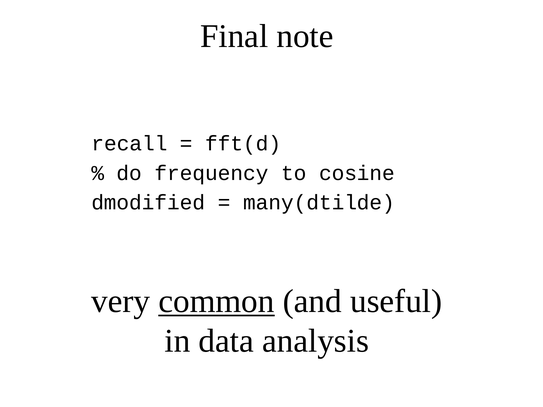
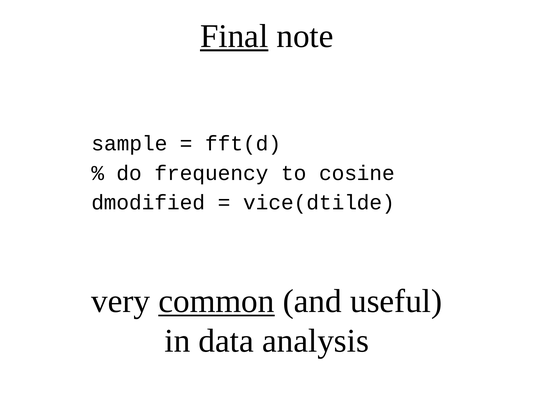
Final underline: none -> present
recall: recall -> sample
many(dtilde: many(dtilde -> vice(dtilde
